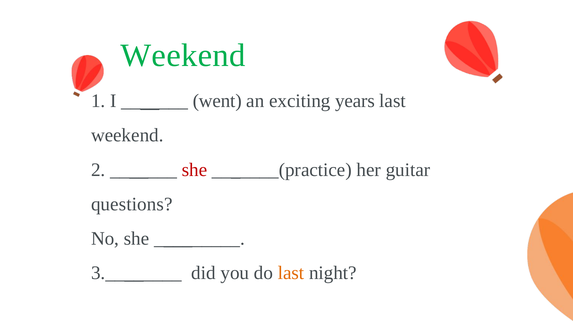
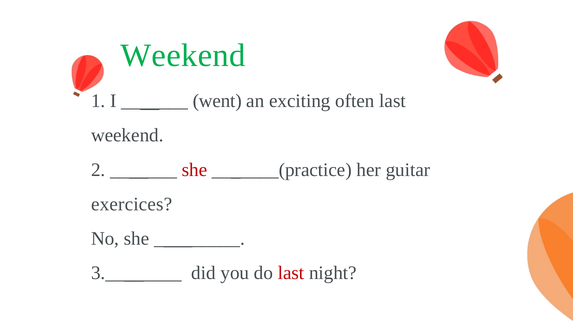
years: years -> often
questions: questions -> exercices
last at (291, 273) colour: orange -> red
